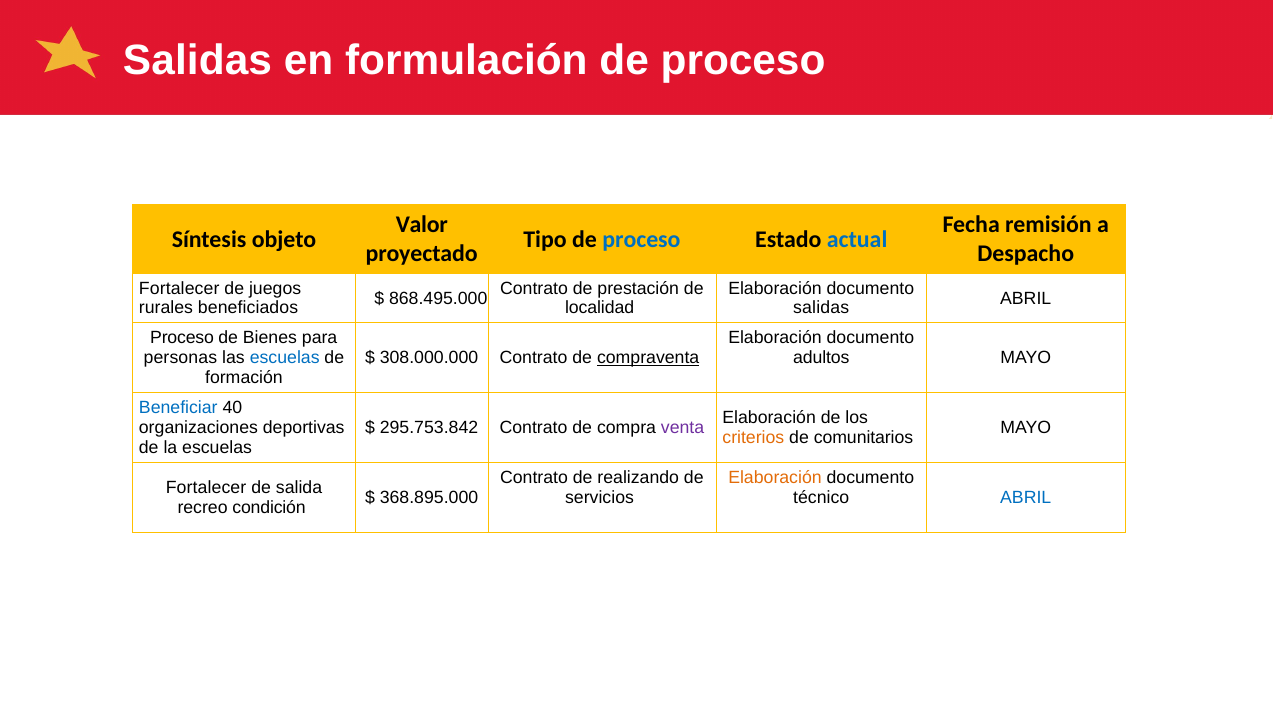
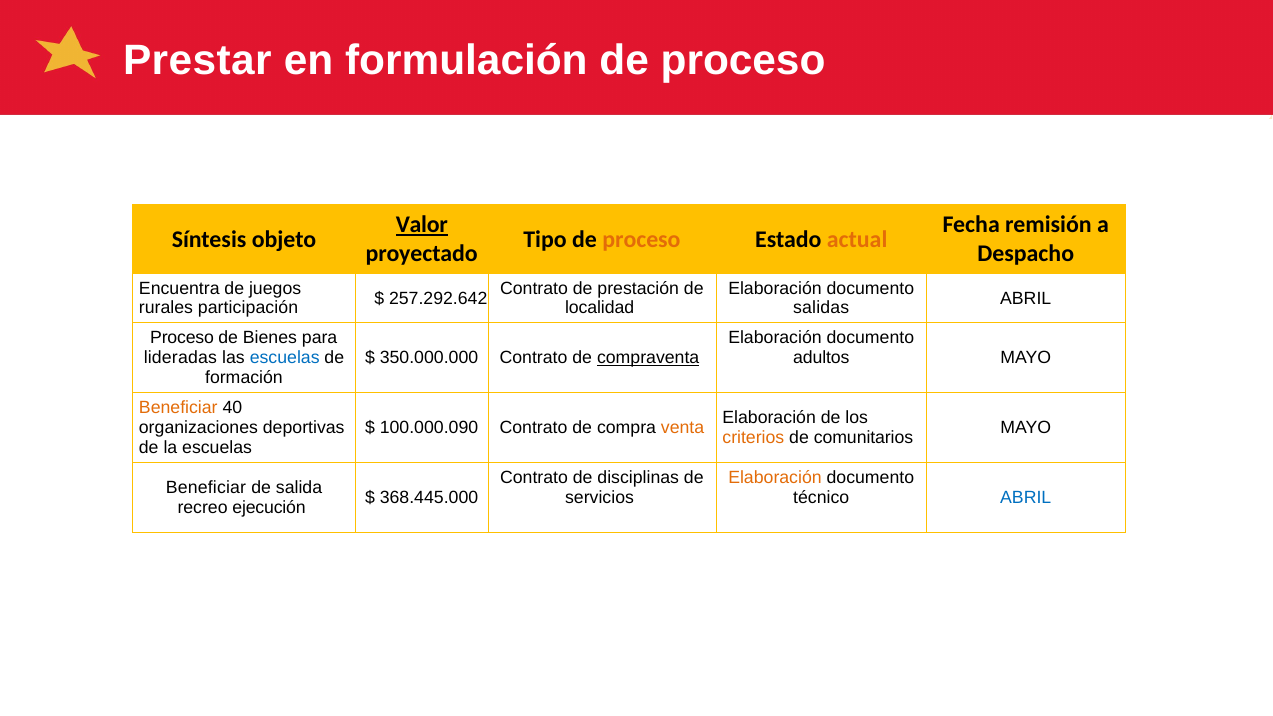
Salidas at (198, 61): Salidas -> Prestar
Valor underline: none -> present
proceso at (641, 239) colour: blue -> orange
actual colour: blue -> orange
Fortalecer at (179, 288): Fortalecer -> Encuentra
868.495.000: 868.495.000 -> 257.292.642
beneficiados: beneficiados -> participación
personas: personas -> lideradas
308.000.000: 308.000.000 -> 350.000.000
Beneficiar at (178, 408) colour: blue -> orange
295.753.842: 295.753.842 -> 100.000.090
venta colour: purple -> orange
realizando: realizando -> disciplinas
Fortalecer at (206, 488): Fortalecer -> Beneficiar
368.895.000: 368.895.000 -> 368.445.000
condición: condición -> ejecución
